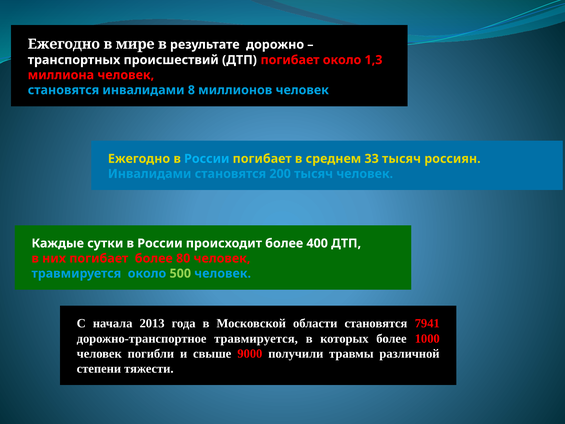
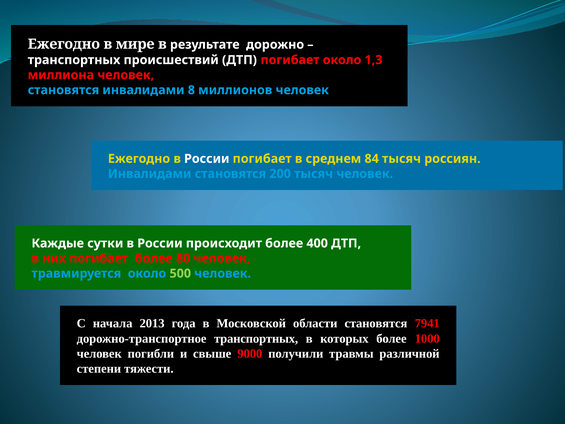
России at (207, 159) colour: light blue -> white
33: 33 -> 84
дорожно-транспортное травмируется: травмируется -> транспортных
